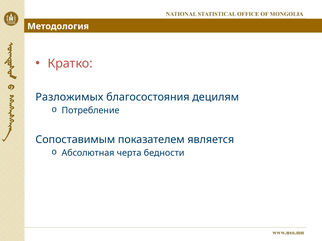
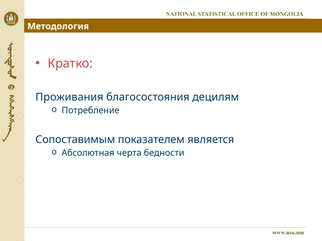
Разложимых: Разложимых -> Проживания
